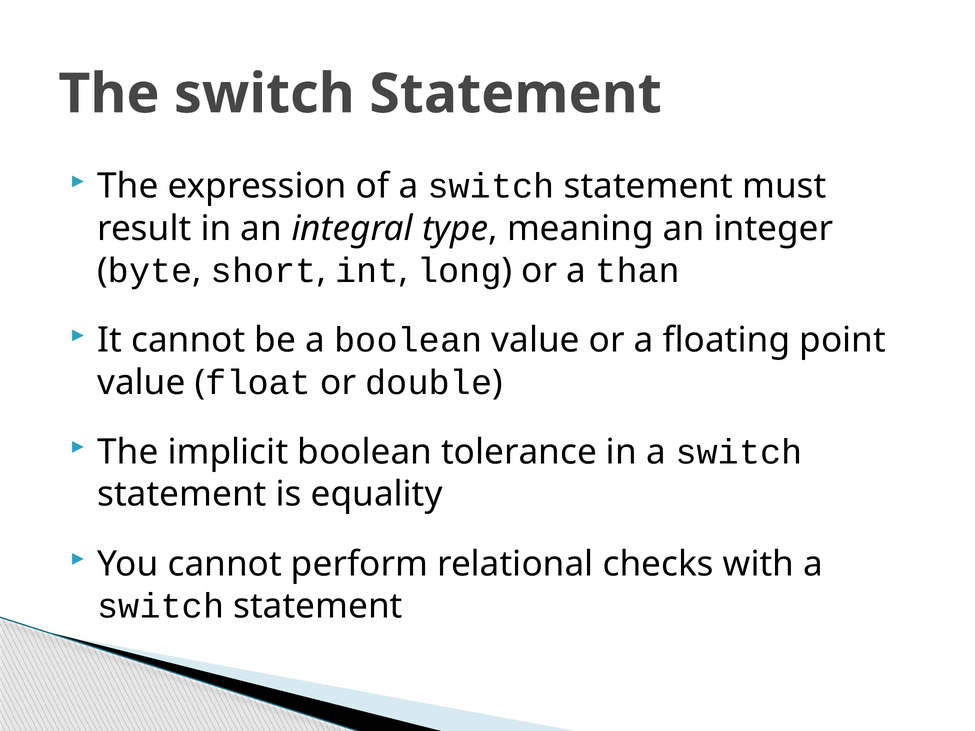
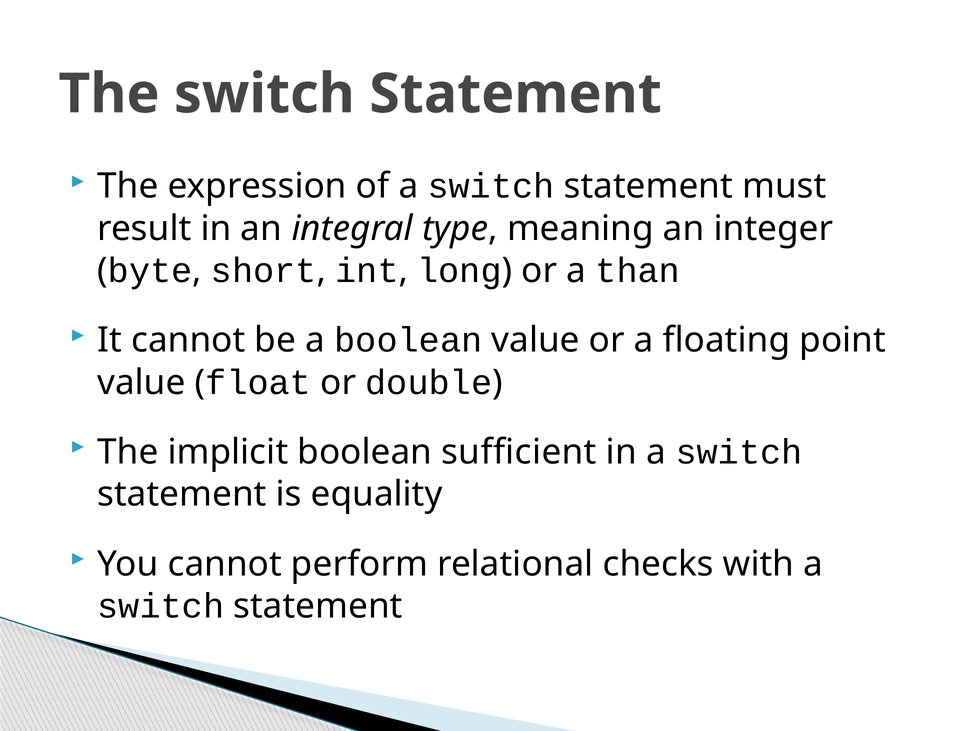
tolerance: tolerance -> sufficient
